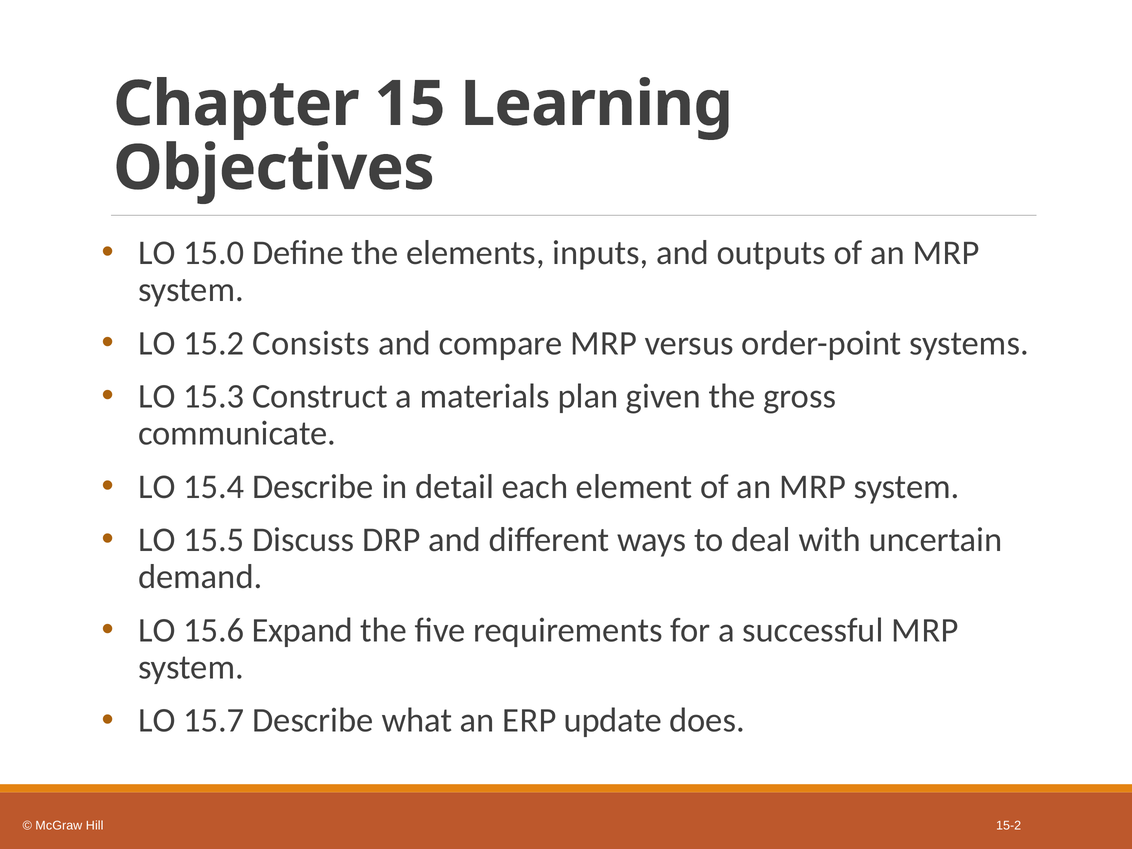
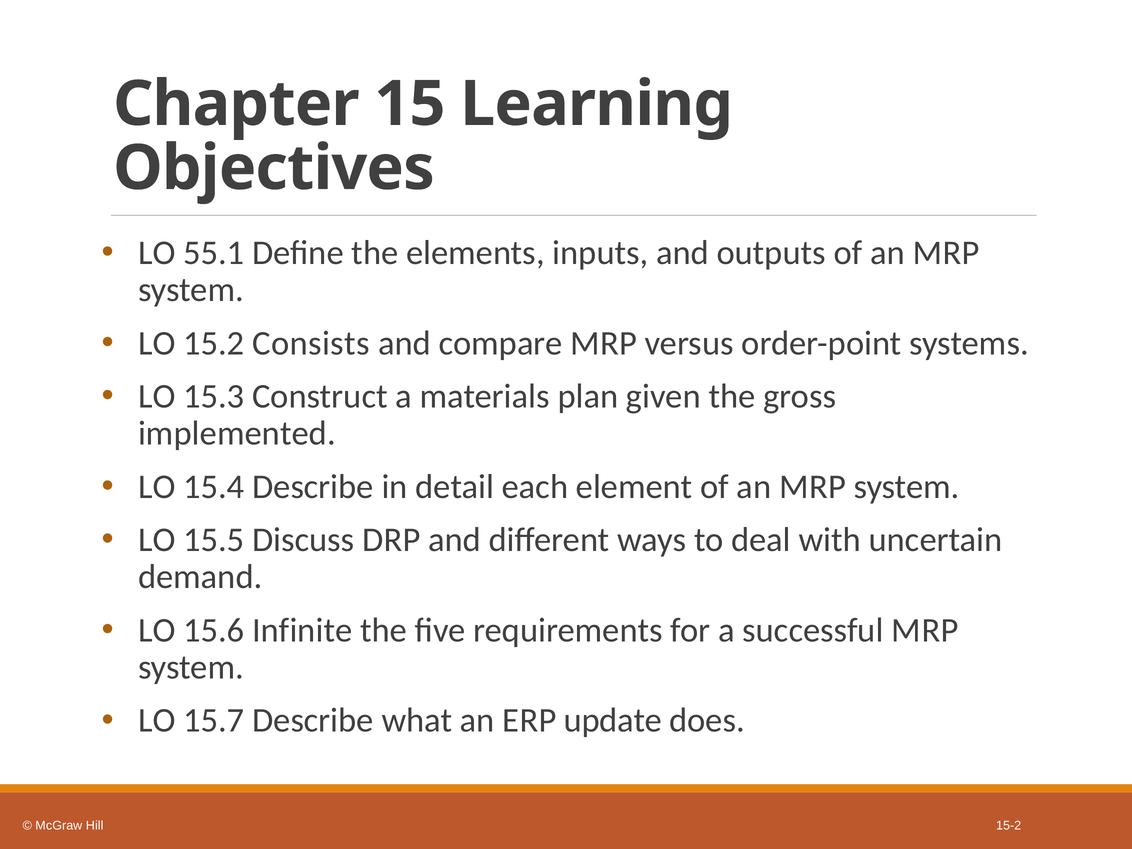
15.0: 15.0 -> 55.1
communicate: communicate -> implemented
Expand: Expand -> Infinite
